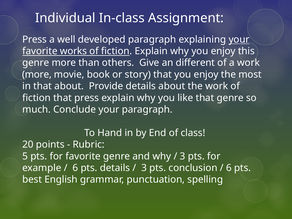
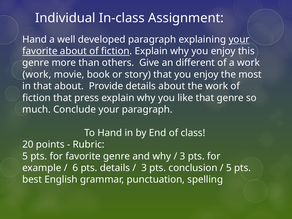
Press at (35, 39): Press -> Hand
favorite works: works -> about
more at (37, 74): more -> work
6 at (229, 168): 6 -> 5
